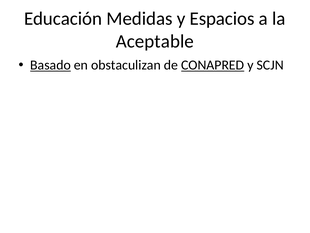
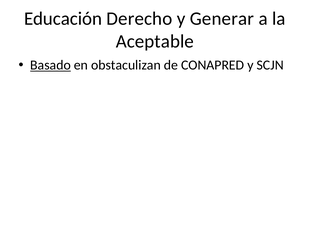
Medidas: Medidas -> Derecho
Espacios: Espacios -> Generar
CONAPRED underline: present -> none
